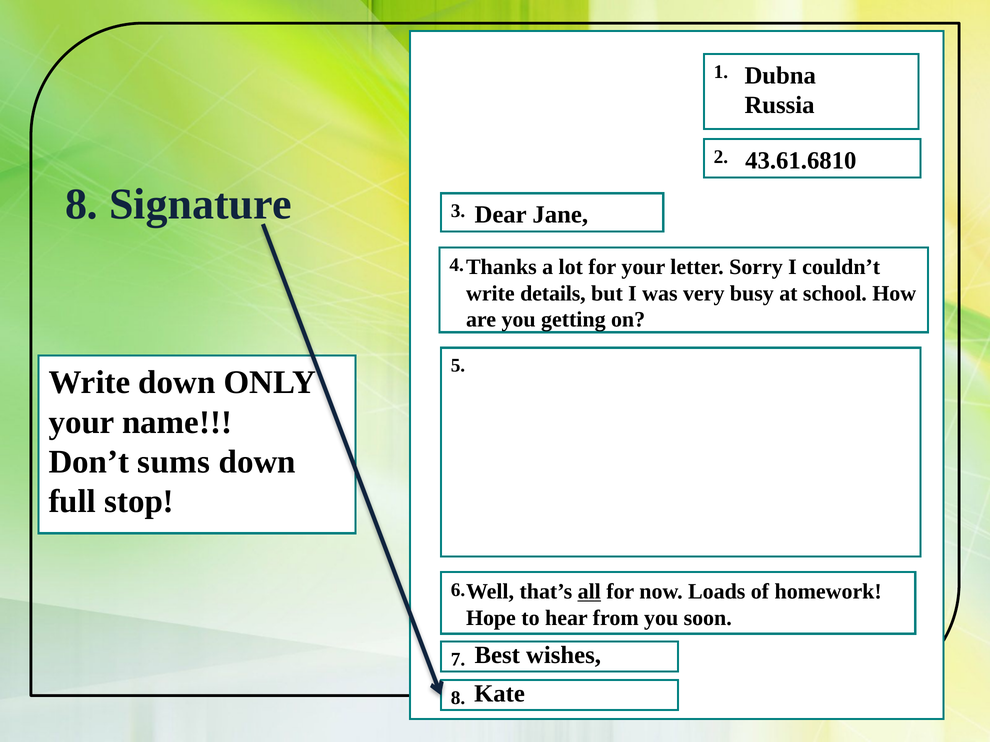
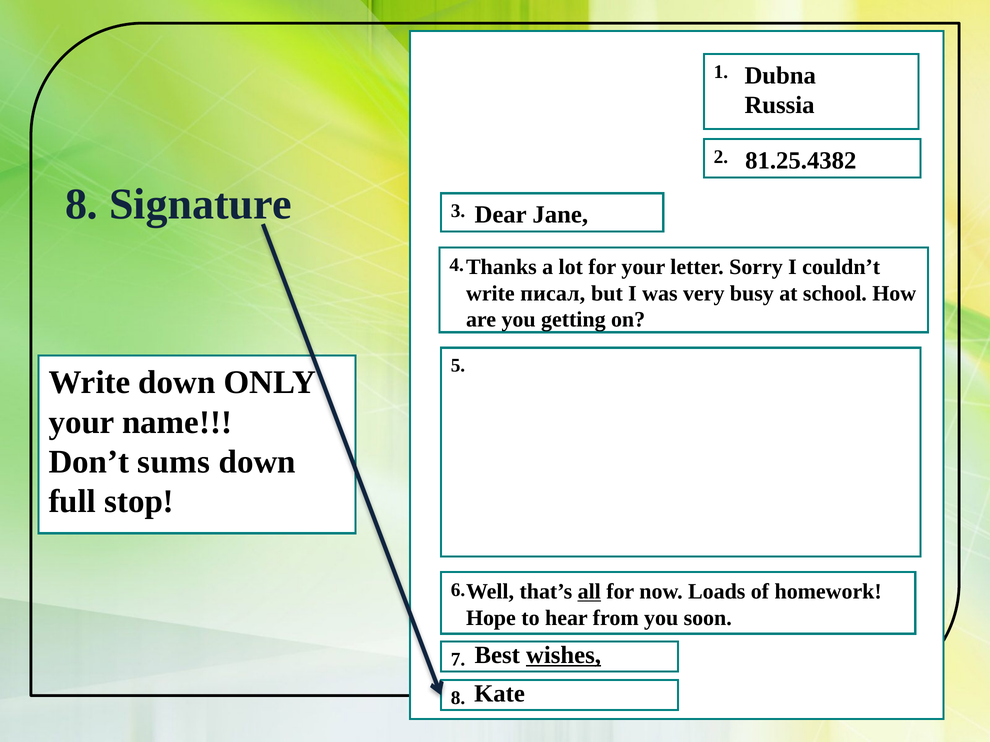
43.61.6810: 43.61.6810 -> 81.25.4382
details: details -> писал
wishes underline: none -> present
